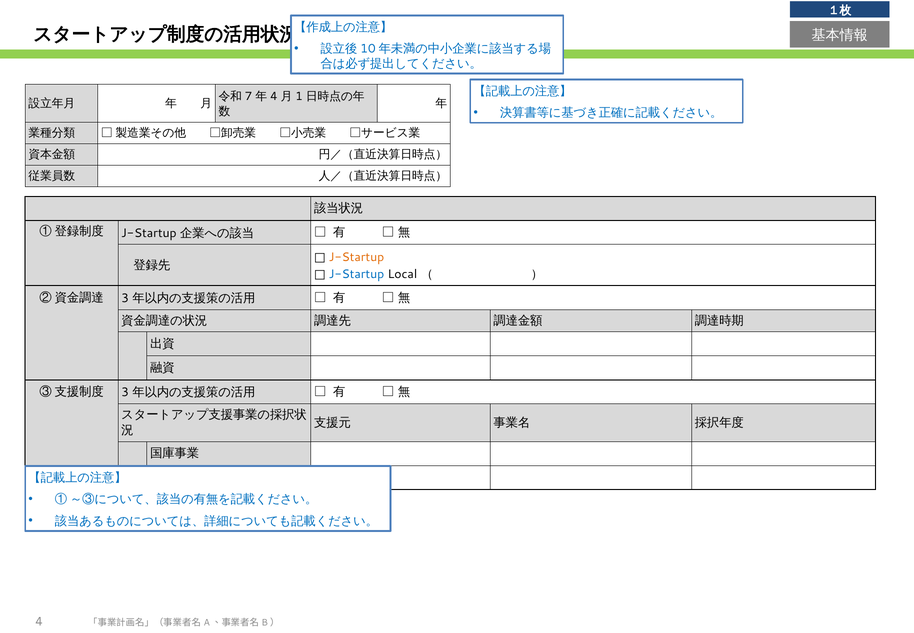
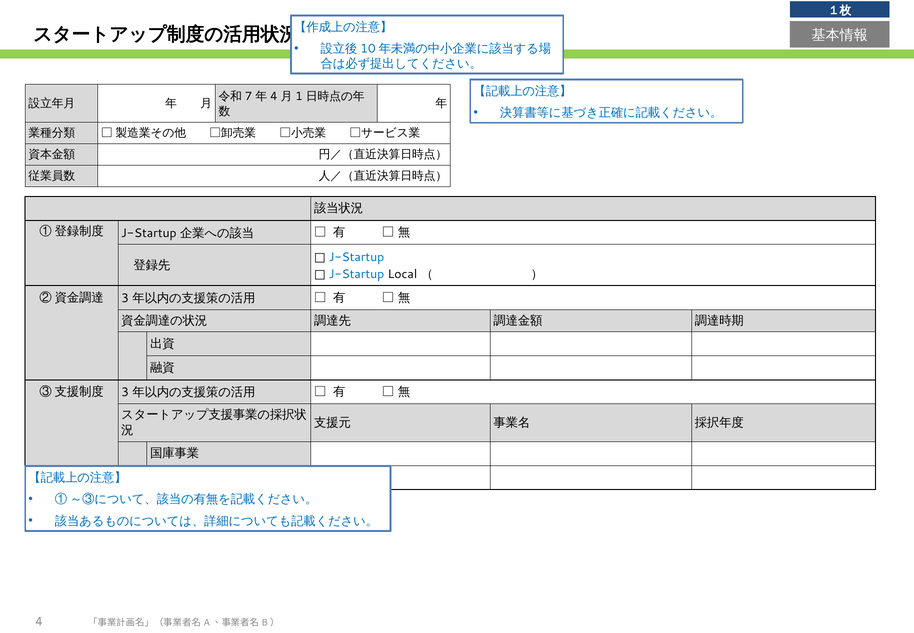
J-Startup at (357, 257) colour: orange -> blue
